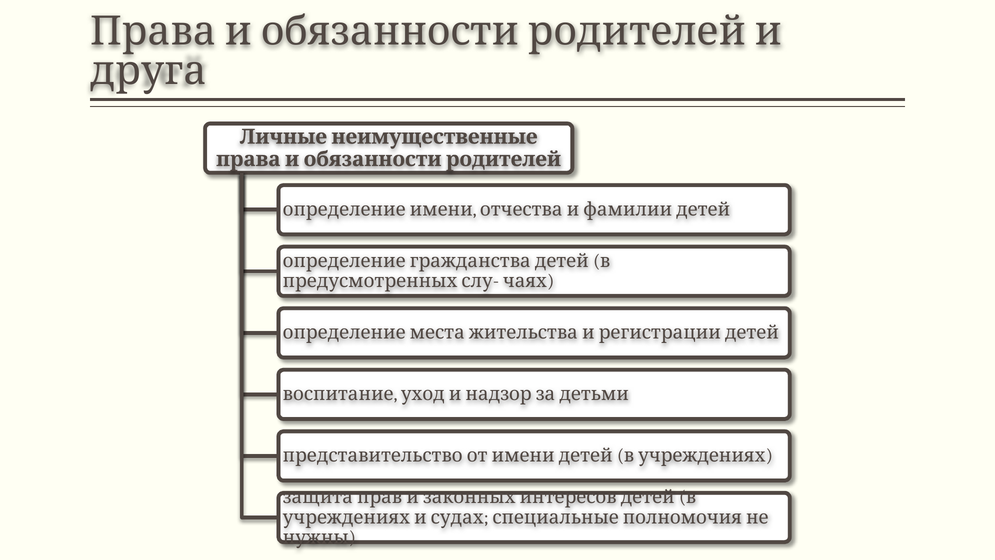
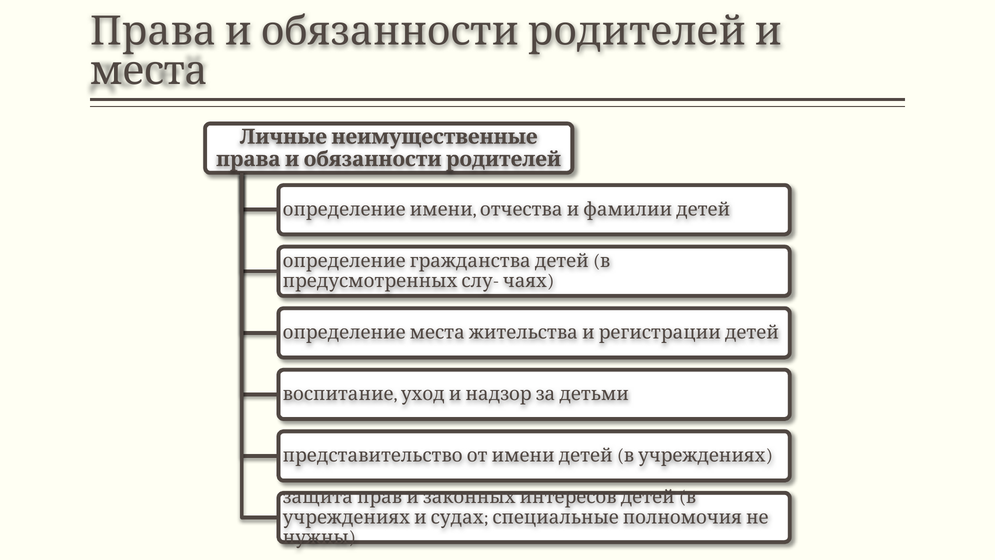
друга: друга -> места
